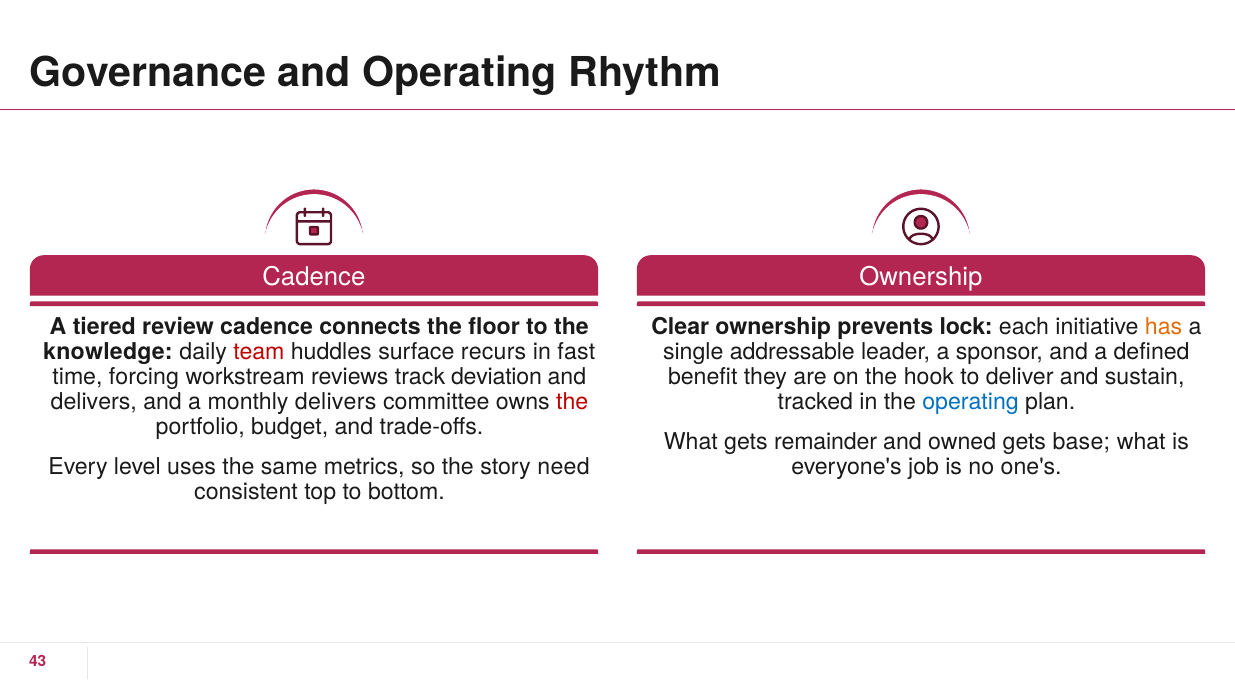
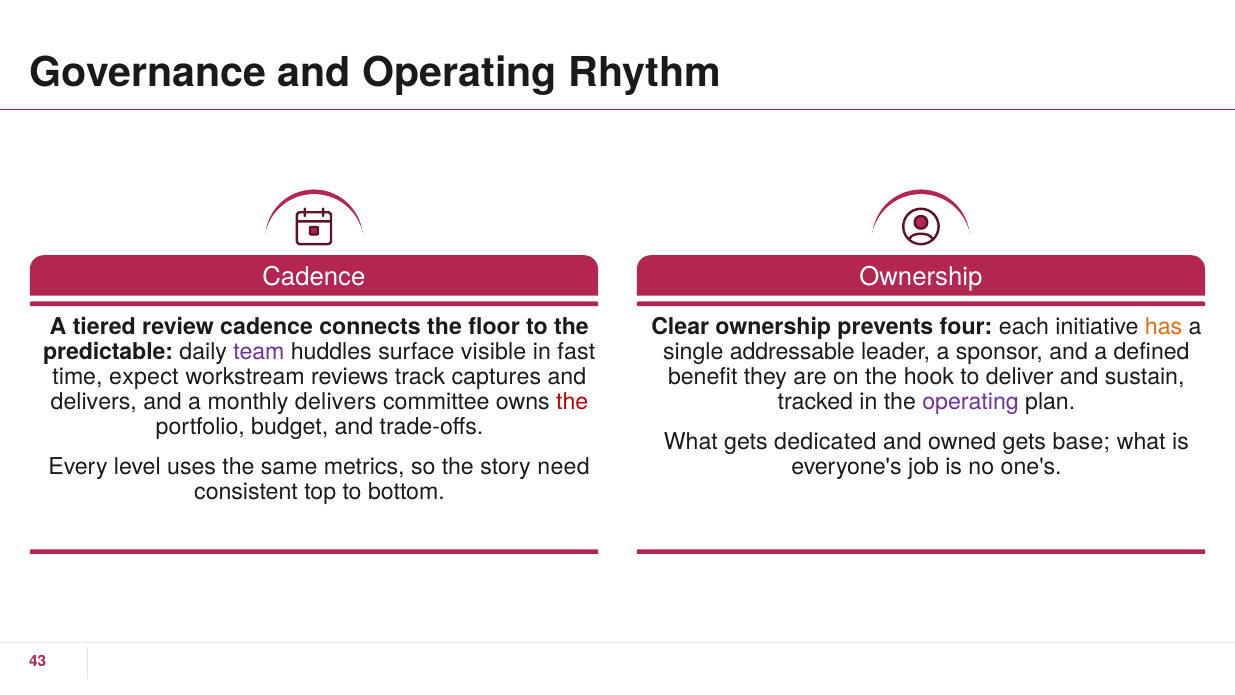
lock: lock -> four
knowledge: knowledge -> predictable
team colour: red -> purple
recurs: recurs -> visible
forcing: forcing -> expect
deviation: deviation -> captures
operating at (971, 402) colour: blue -> purple
remainder: remainder -> dedicated
